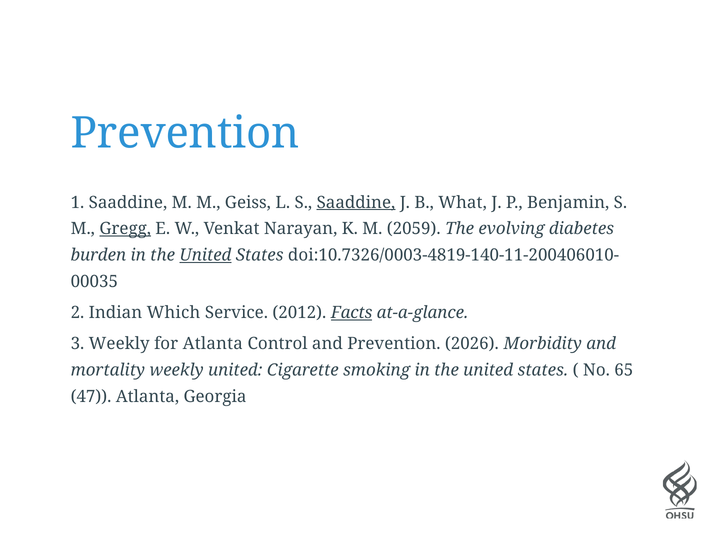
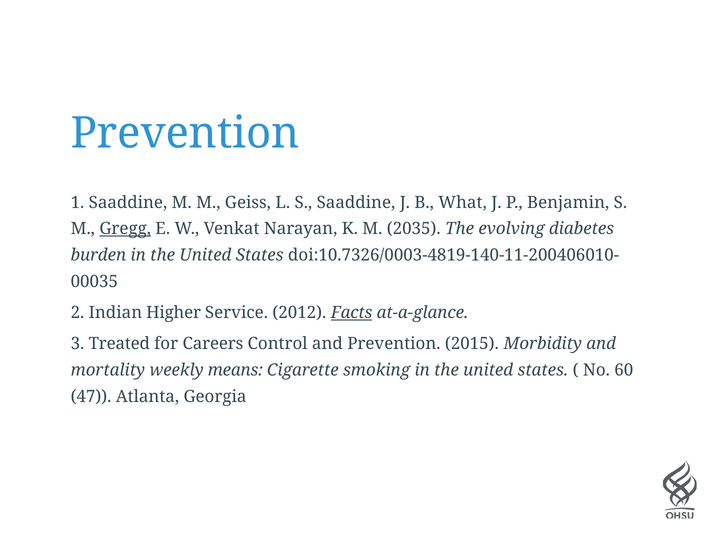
Saaddine at (356, 202) underline: present -> none
2059: 2059 -> 2035
United at (205, 255) underline: present -> none
Which: Which -> Higher
3 Weekly: Weekly -> Treated
for Atlanta: Atlanta -> Careers
2026: 2026 -> 2015
weekly united: united -> means
65: 65 -> 60
